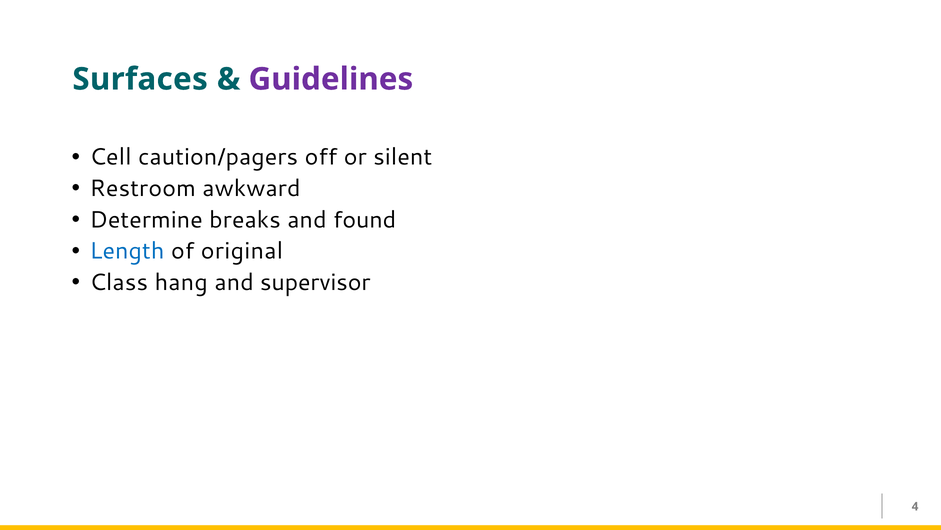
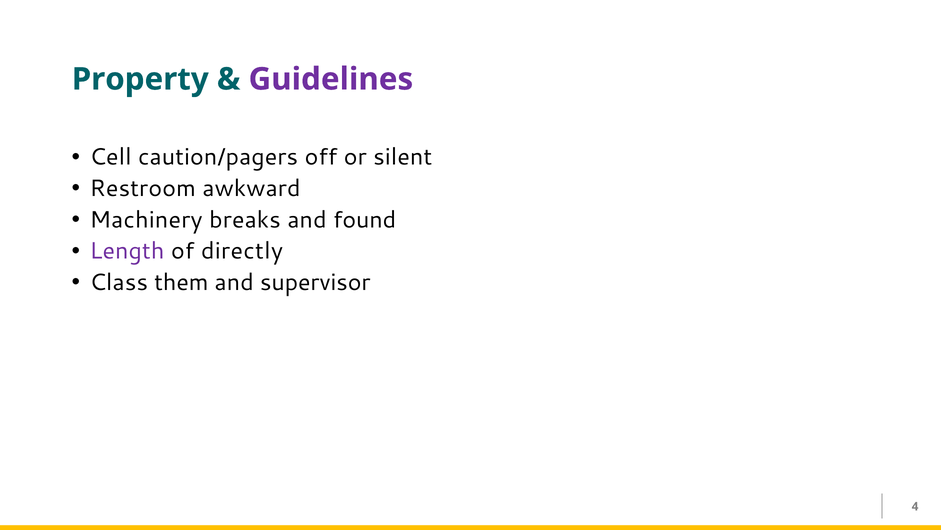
Surfaces: Surfaces -> Property
Determine: Determine -> Machinery
Length colour: blue -> purple
original: original -> directly
hang: hang -> them
